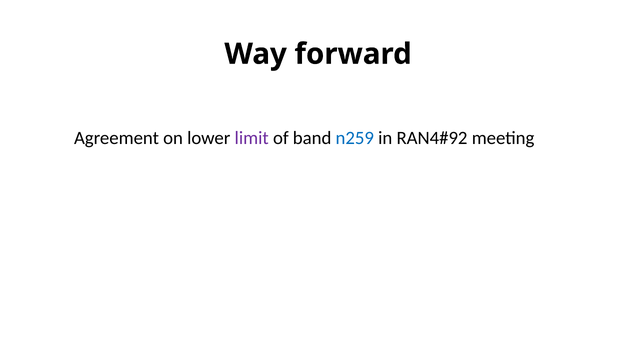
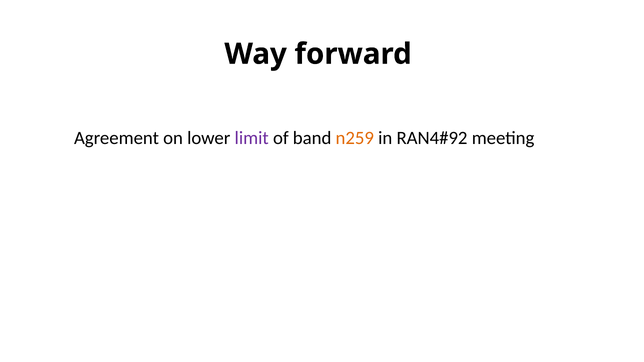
n259 colour: blue -> orange
